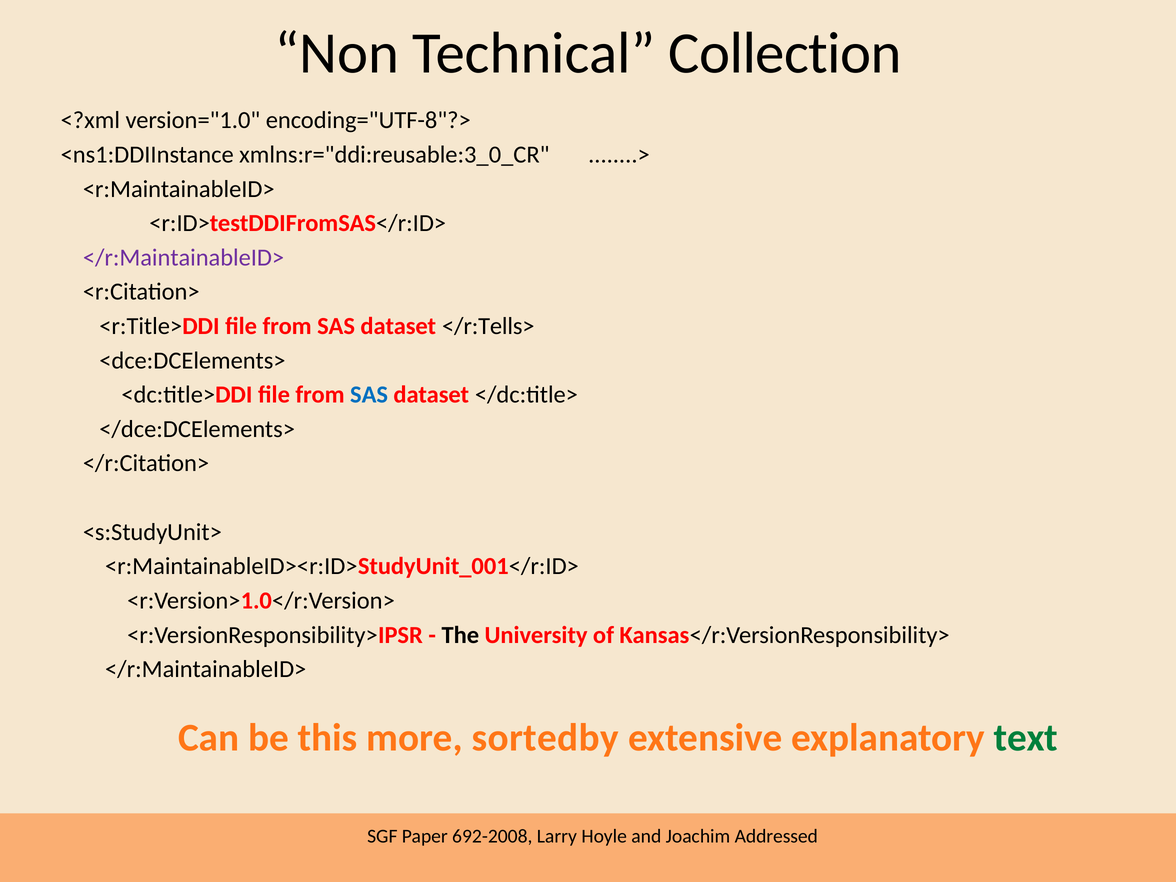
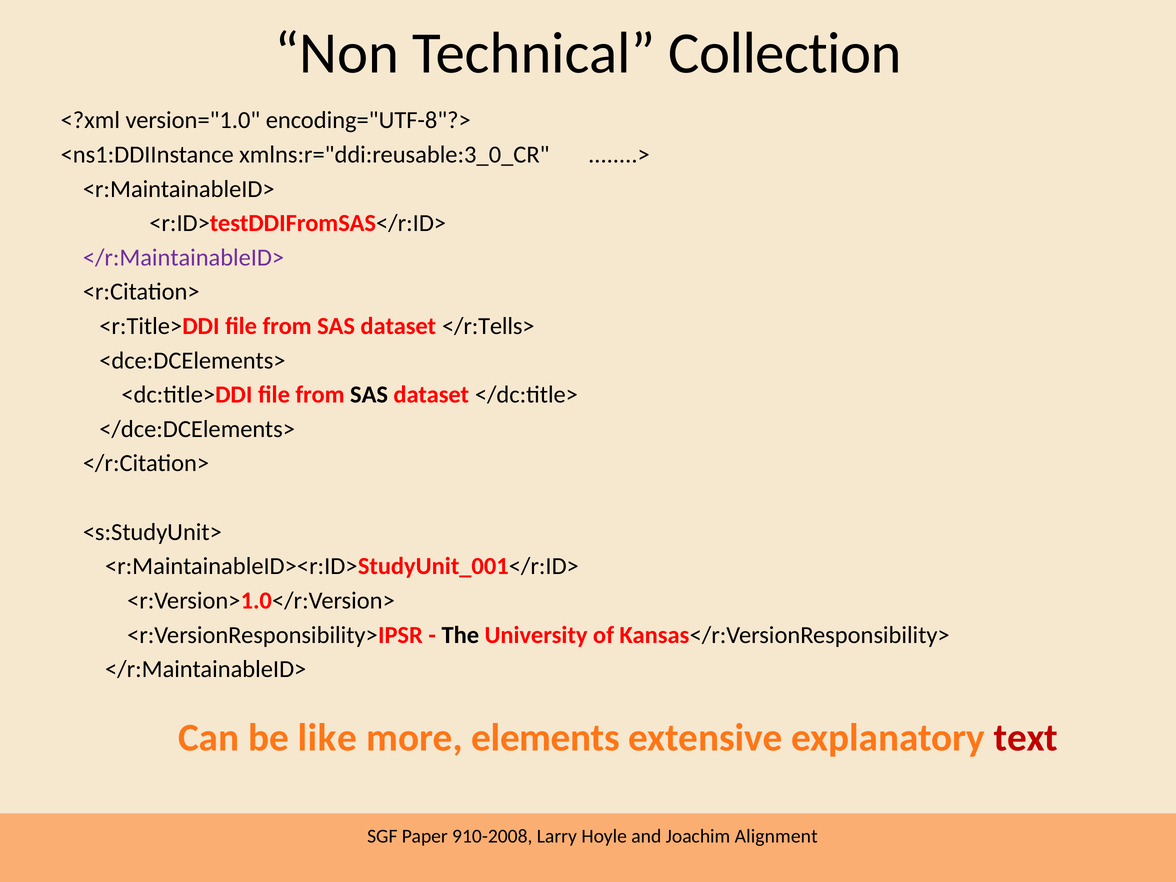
SAS at (369, 395) colour: blue -> black
this: this -> like
sortedby: sortedby -> elements
text colour: green -> red
692-2008: 692-2008 -> 910-2008
Addressed: Addressed -> Alignment
